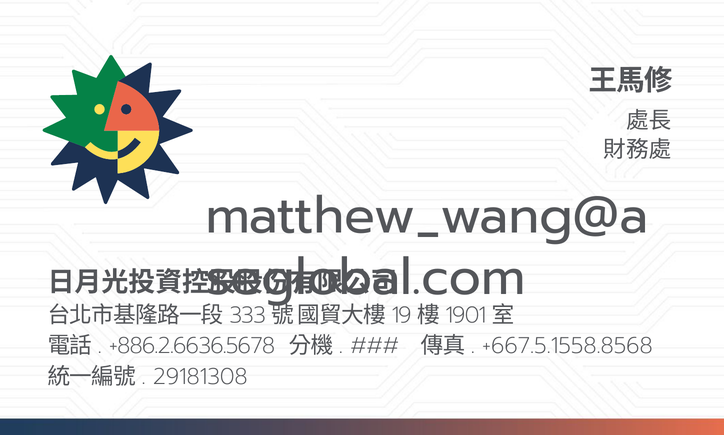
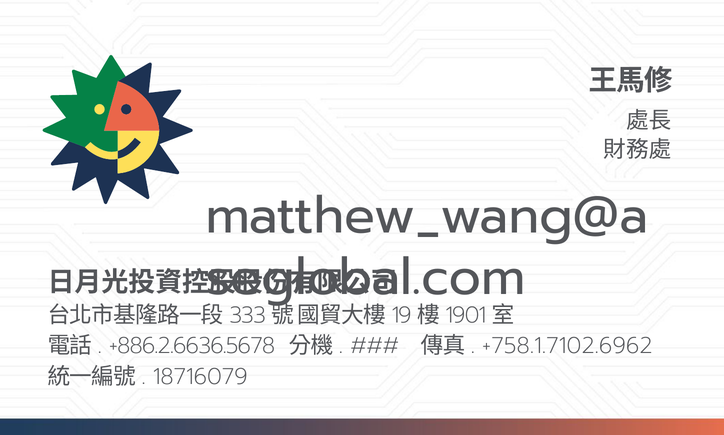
+667.5.1558.8568: +667.5.1558.8568 -> +758.1.7102.6962
29181308: 29181308 -> 18716079
